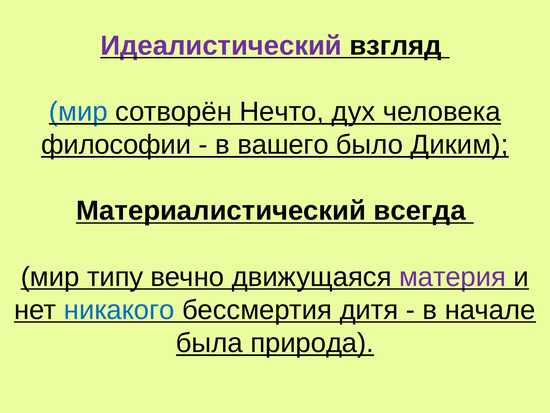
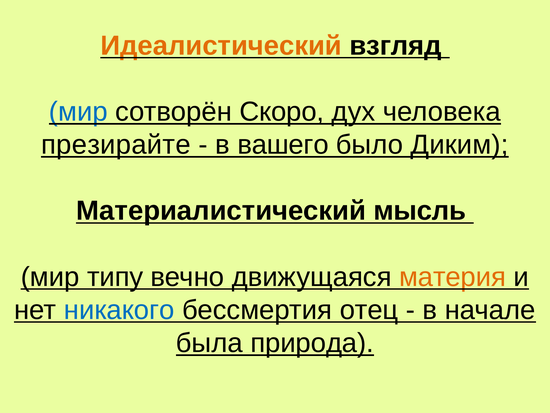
Идеалистический colour: purple -> orange
Нечто: Нечто -> Скоро
философии: философии -> презирайте
всегда: всегда -> мысль
материя colour: purple -> orange
дитя: дитя -> отец
